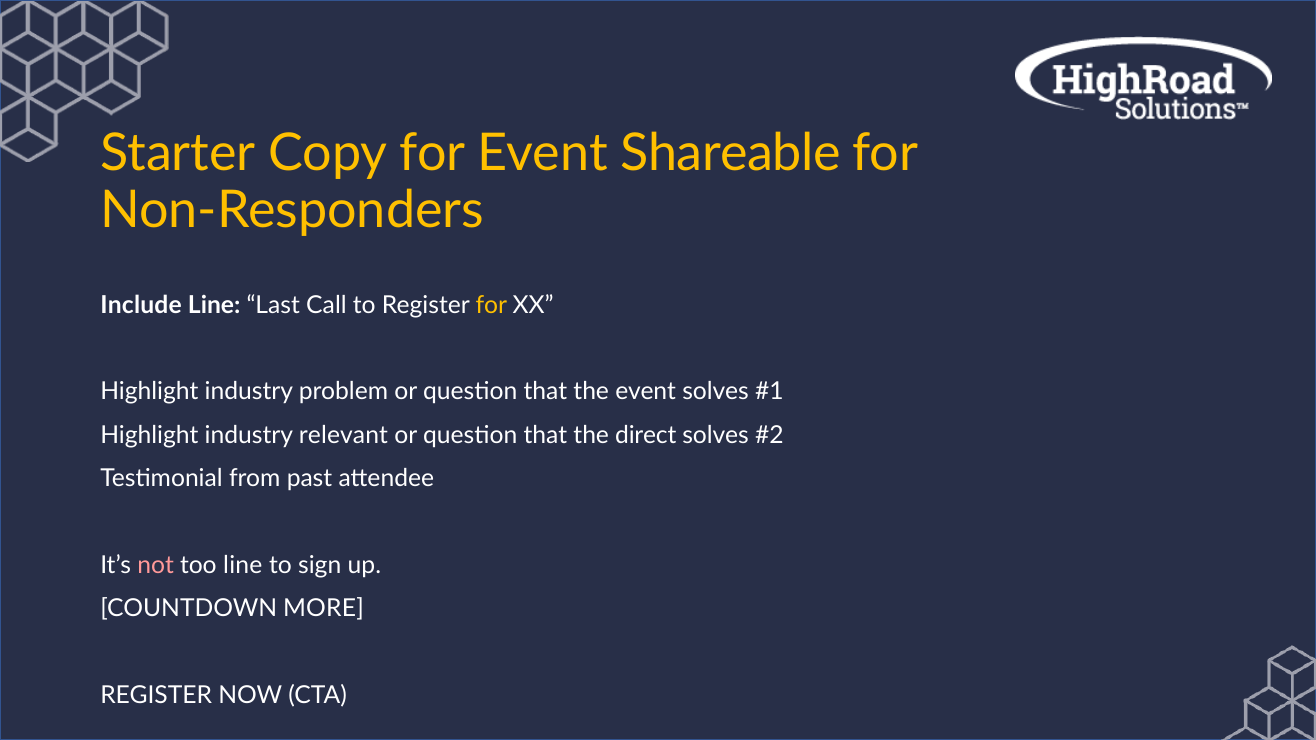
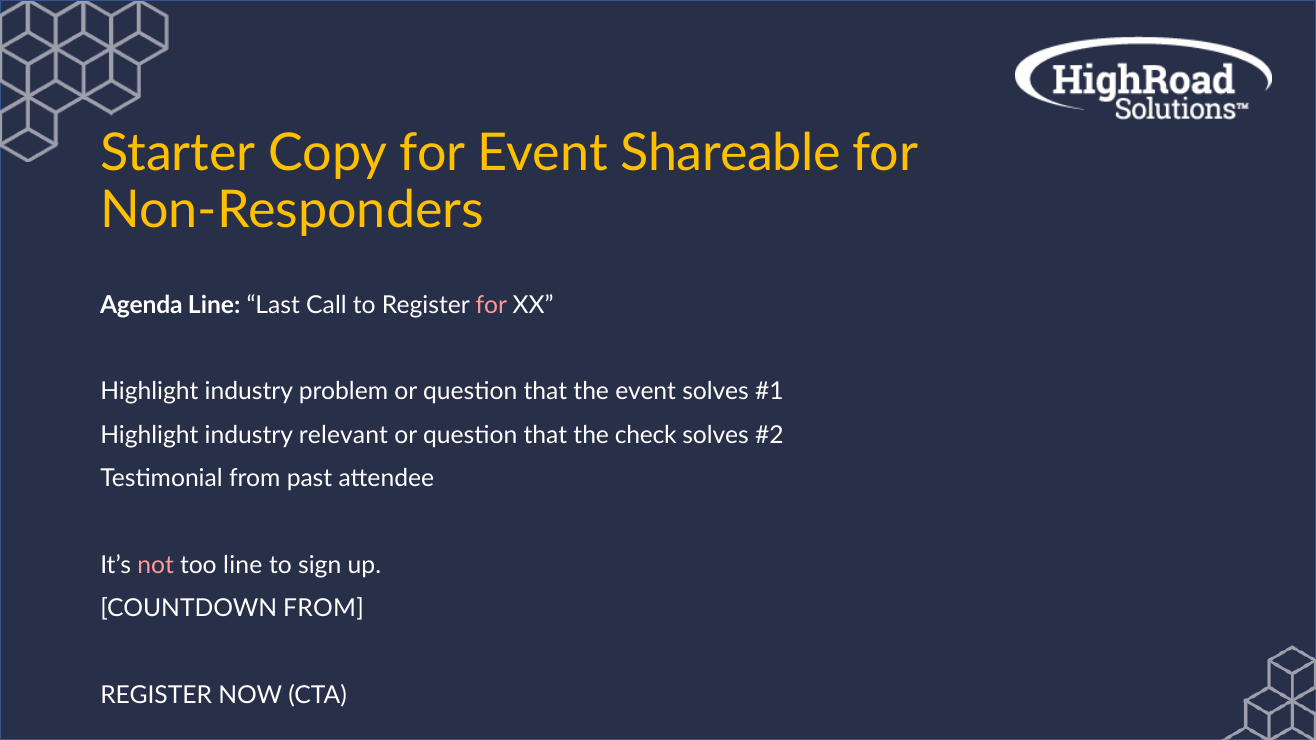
Include: Include -> Agenda
for at (491, 305) colour: yellow -> pink
direct: direct -> check
COUNTDOWN MORE: MORE -> FROM
